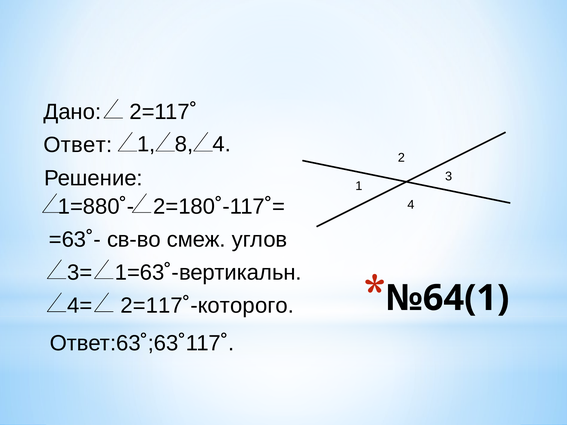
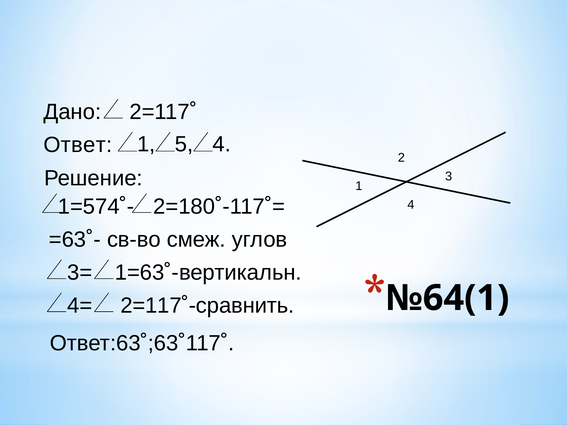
8: 8 -> 5
1=880˚-: 1=880˚- -> 1=574˚-
2=117˚-которого: 2=117˚-которого -> 2=117˚-сравнить
